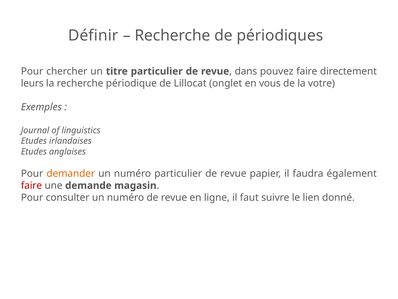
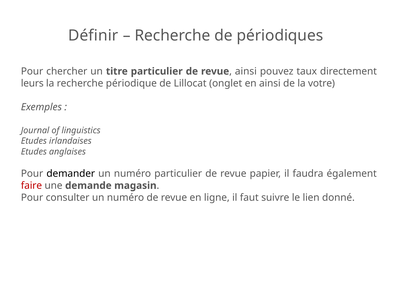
dans at (246, 71): dans -> ainsi
pouvez faire: faire -> taux
en vous: vous -> ainsi
demander colour: orange -> black
